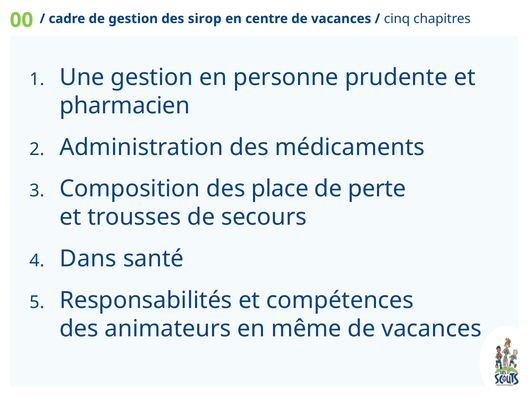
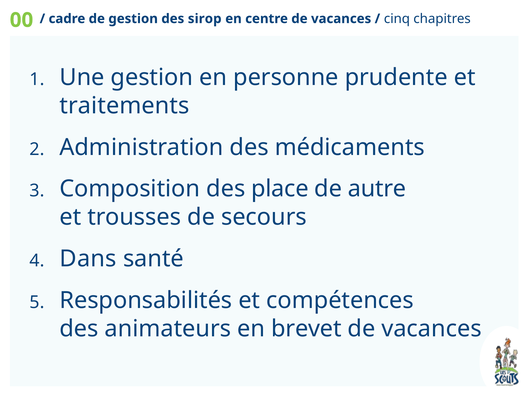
pharmacien: pharmacien -> traitements
perte: perte -> autre
même: même -> brevet
